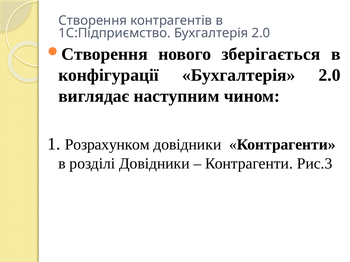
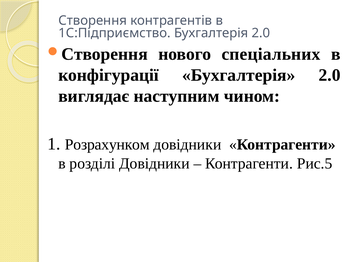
зберігається: зберігається -> спеціальних
Рис.3: Рис.3 -> Рис.5
